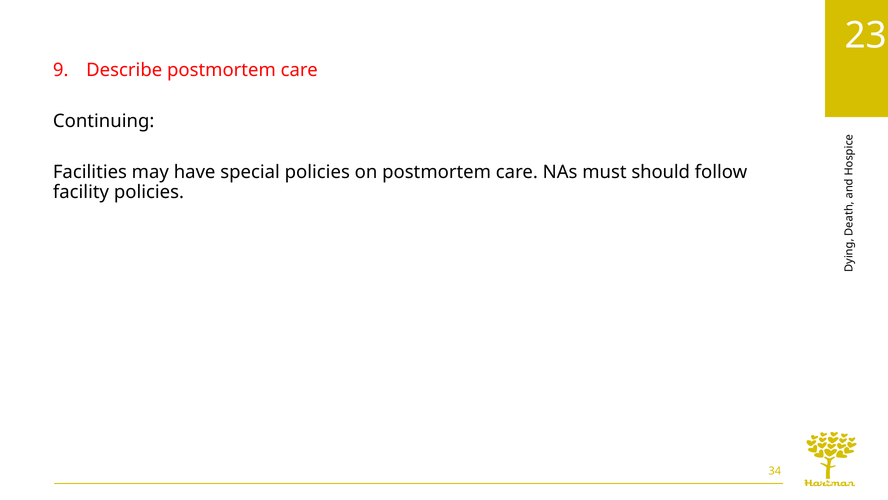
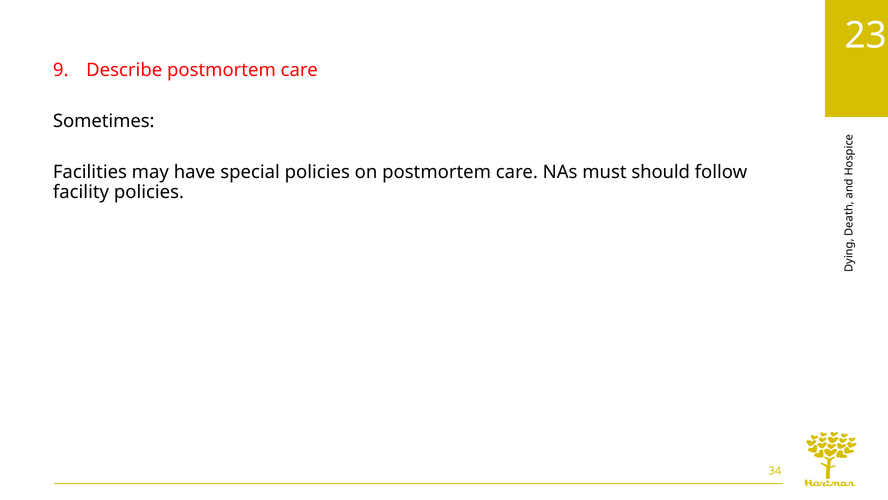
Continuing: Continuing -> Sometimes
